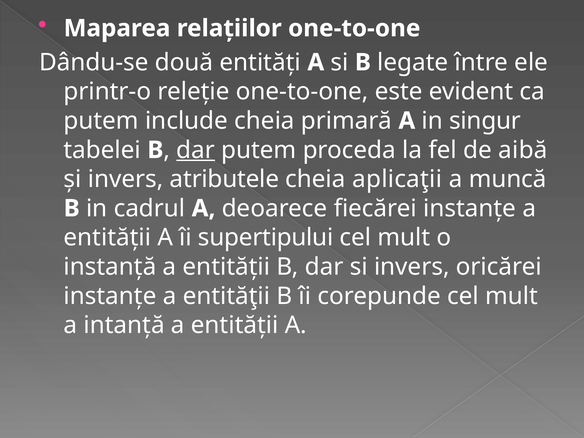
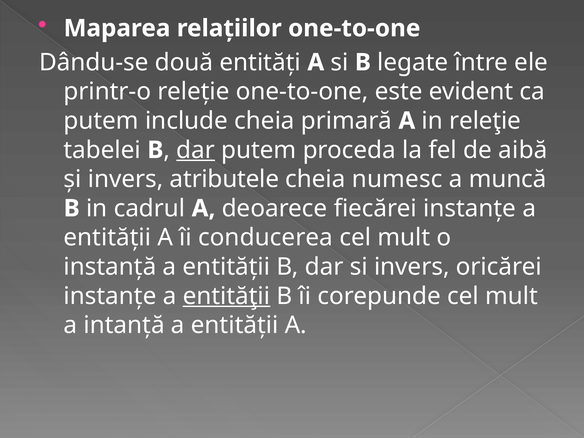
in singur: singur -> releţie
aplicaţii: aplicaţii -> numesc
supertipului: supertipului -> conducerea
entităţii at (226, 296) underline: none -> present
